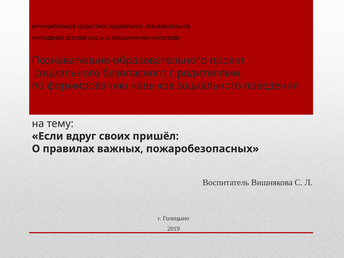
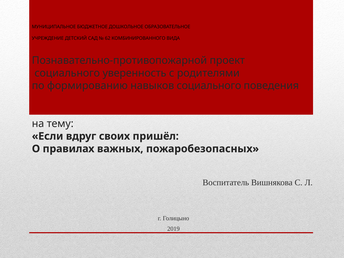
Познавательно-образовательного: Познавательно-образовательного -> Познавательно-противопожарной
безопасного: безопасного -> уверенность
